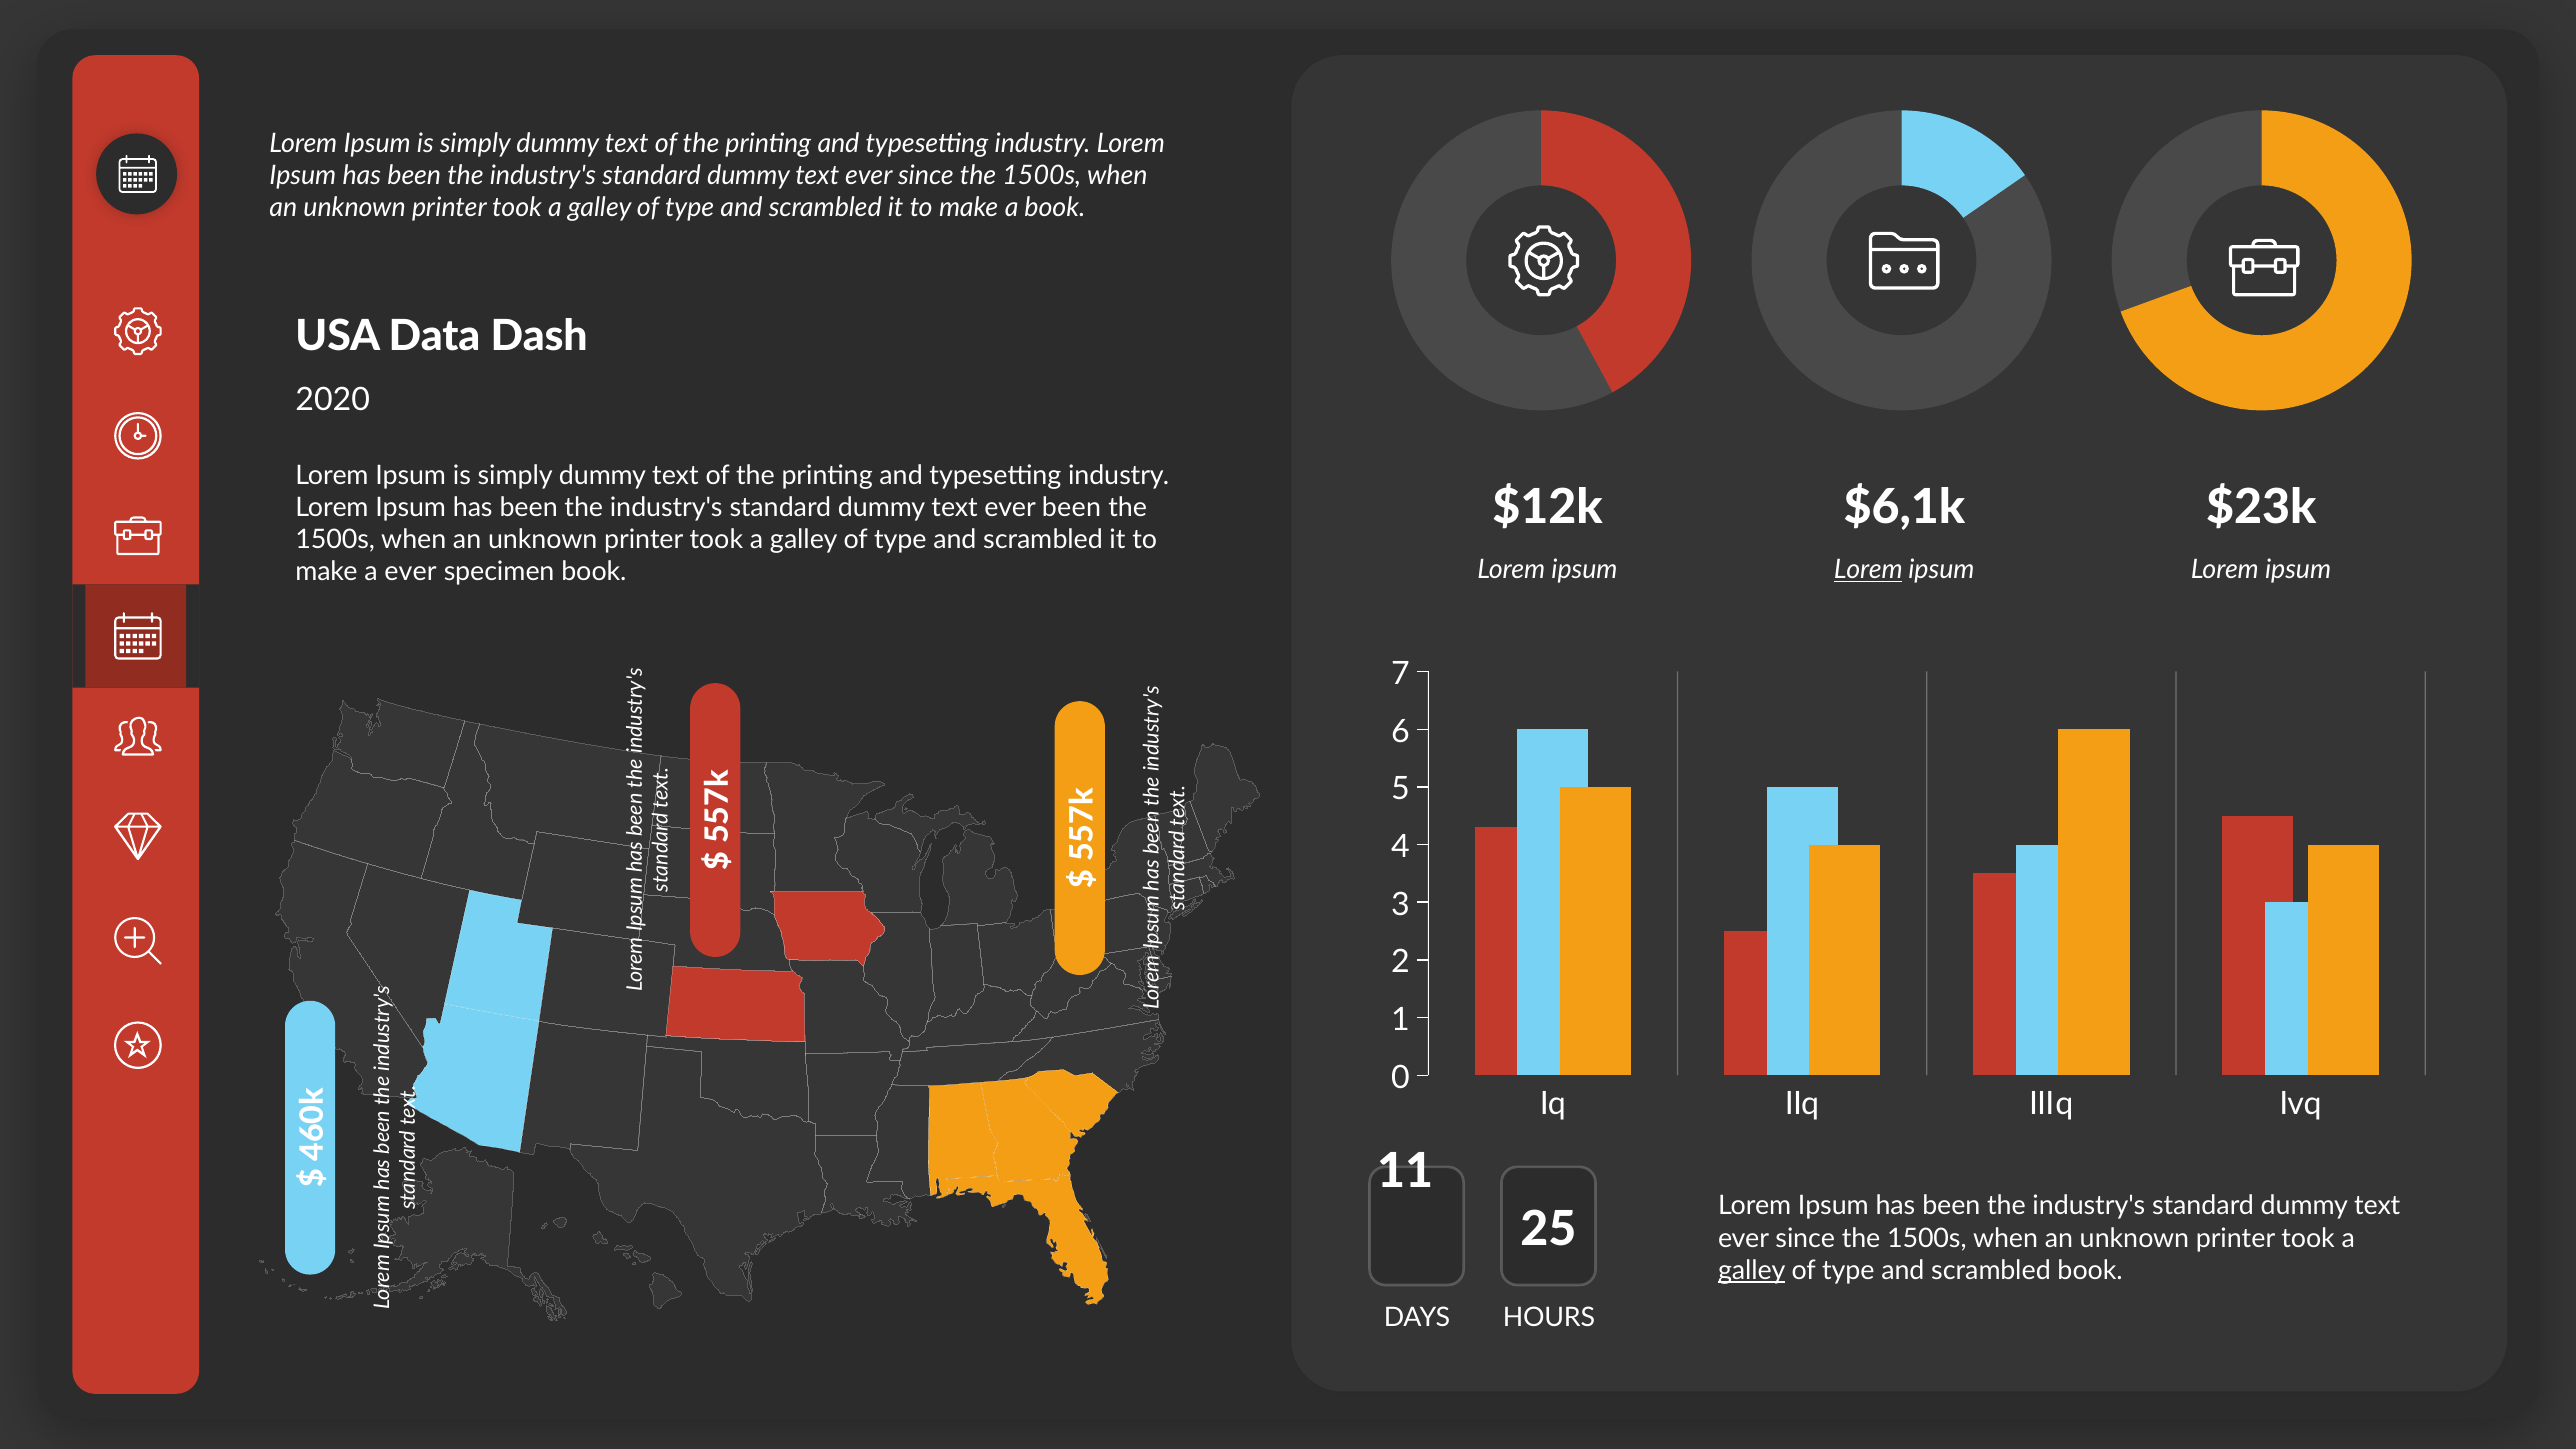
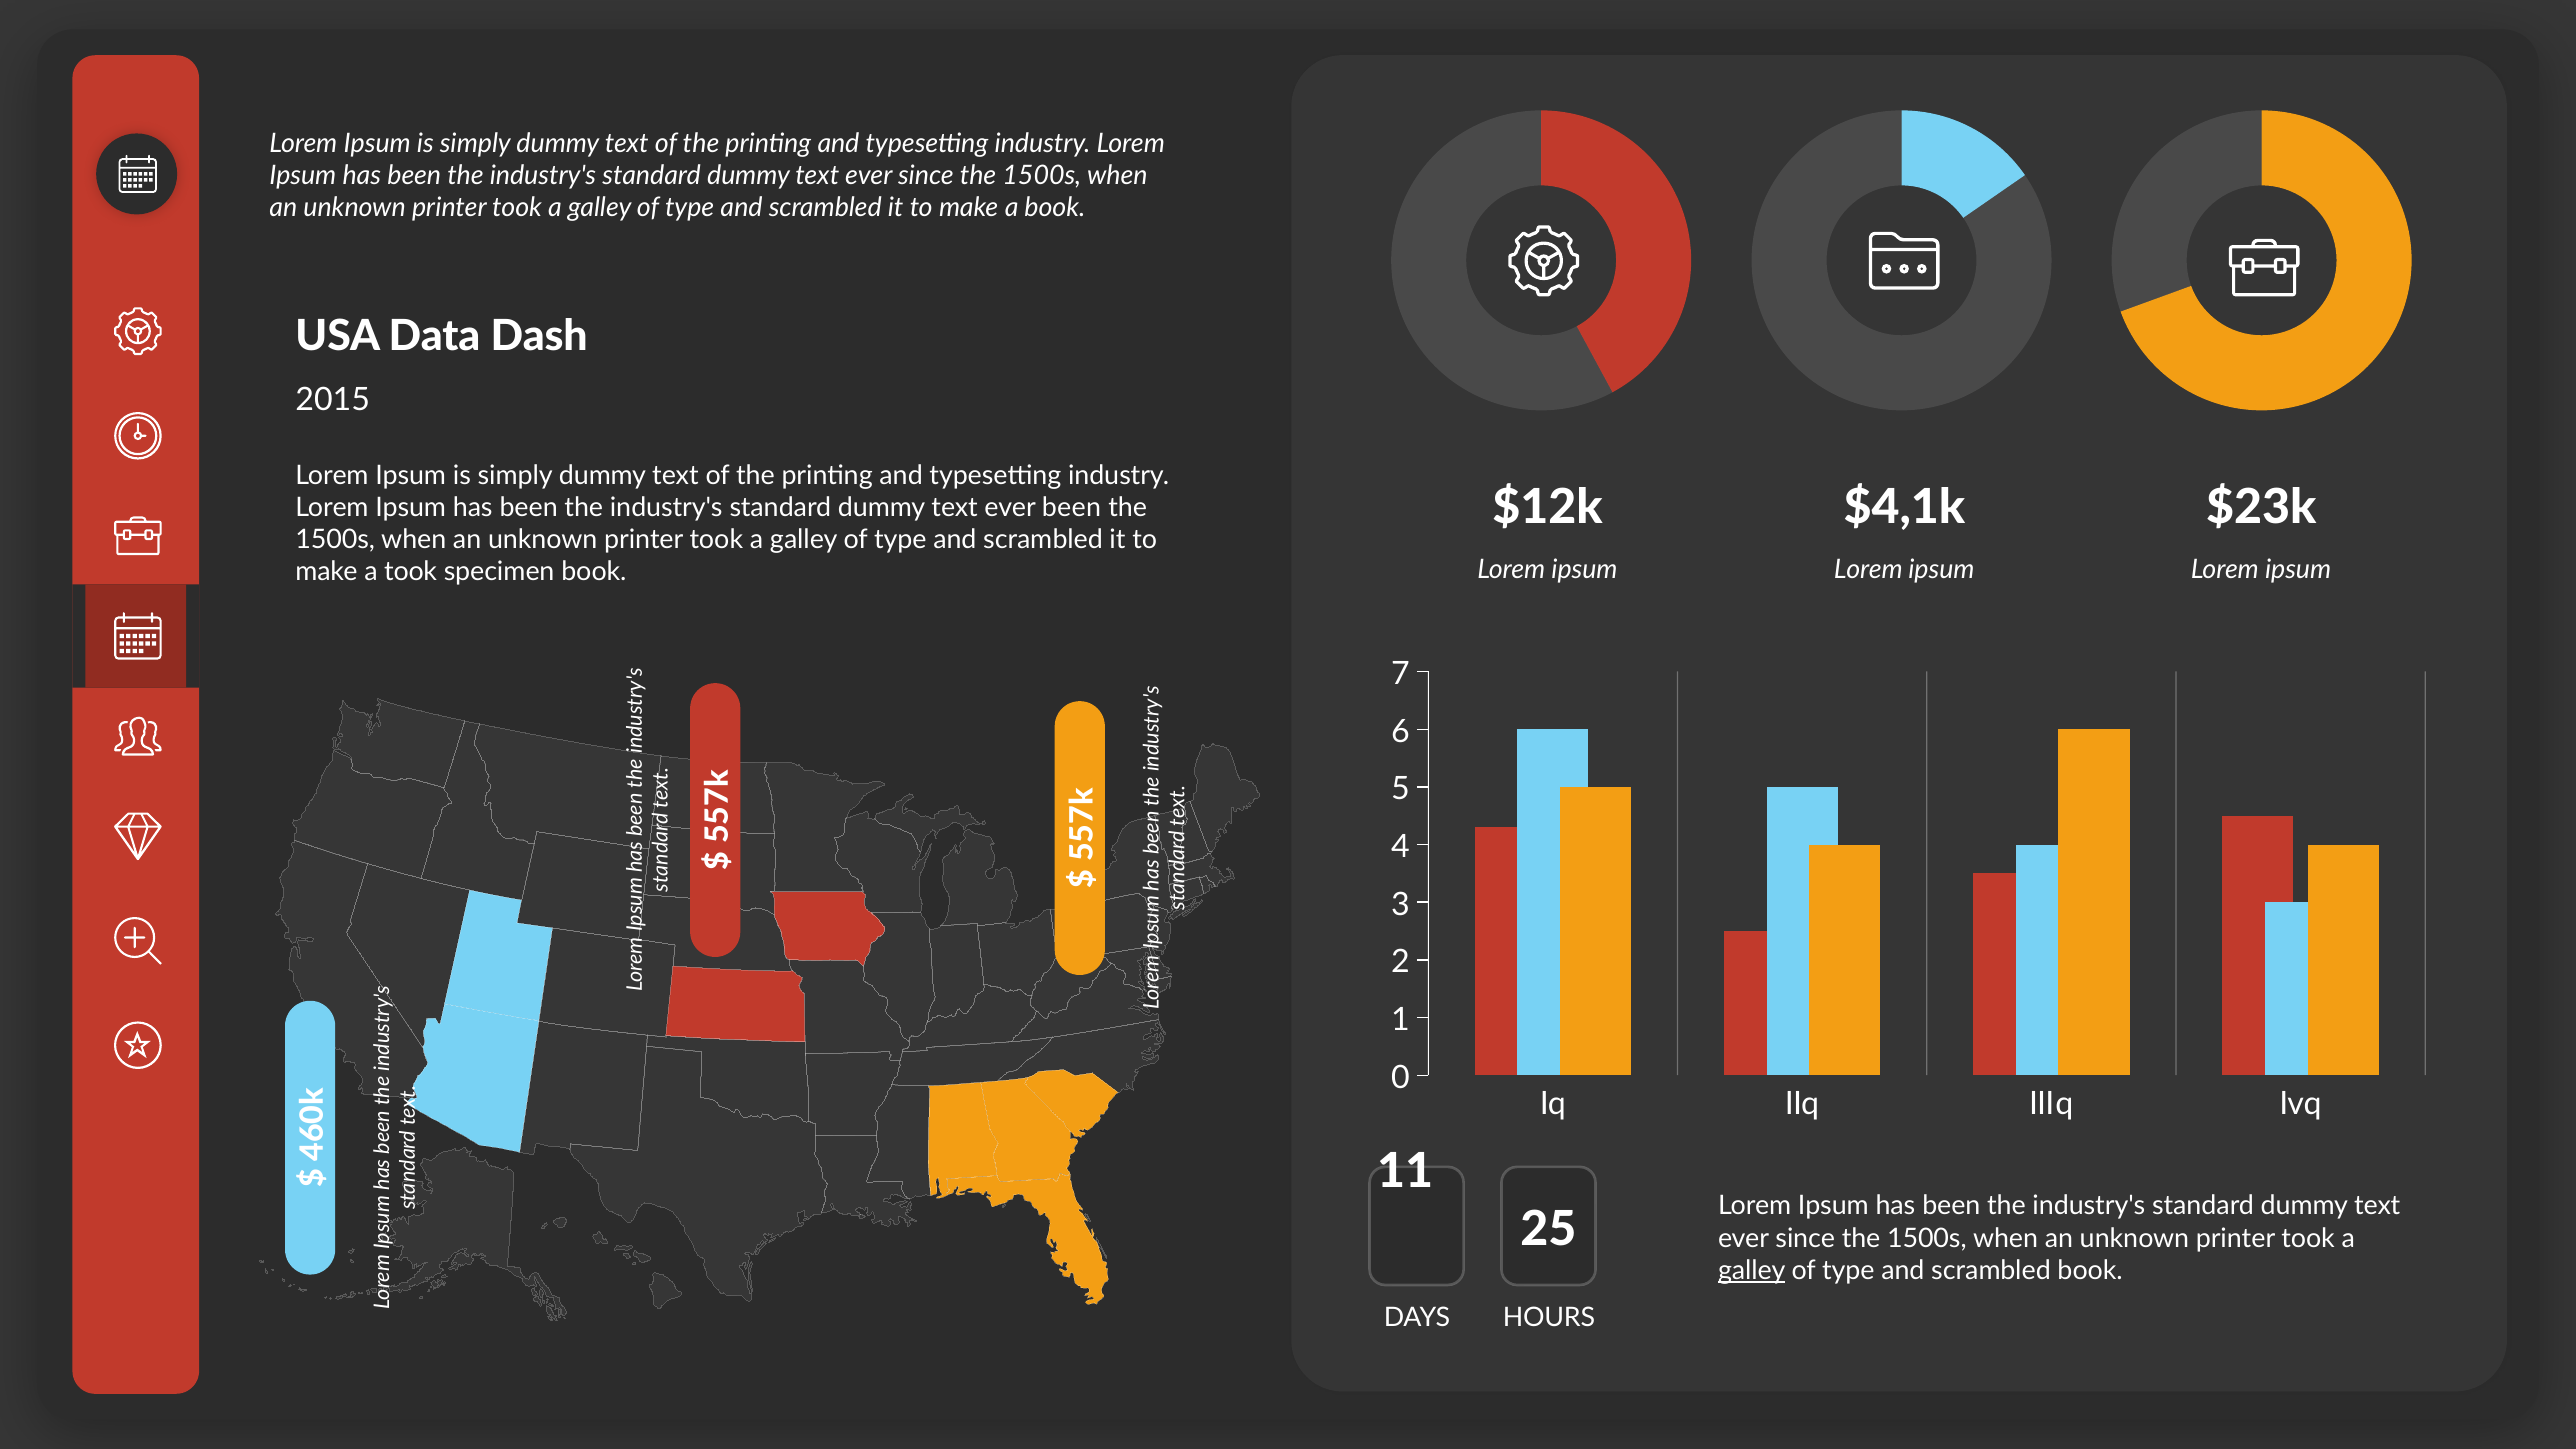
2020: 2020 -> 2015
$6,1k: $6,1k -> $4,1k
Lorem at (1868, 570) underline: present -> none
a ever: ever -> took
